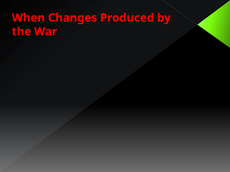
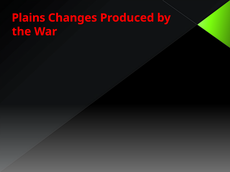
When: When -> Plains
